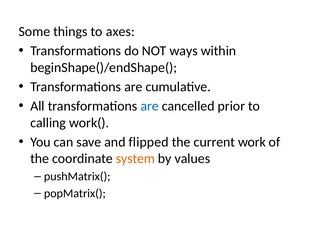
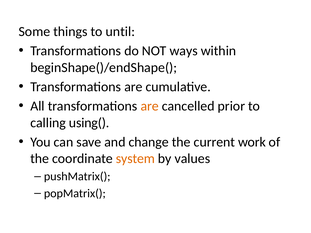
axes: axes -> until
are at (150, 106) colour: blue -> orange
work(: work( -> using(
flipped: flipped -> change
